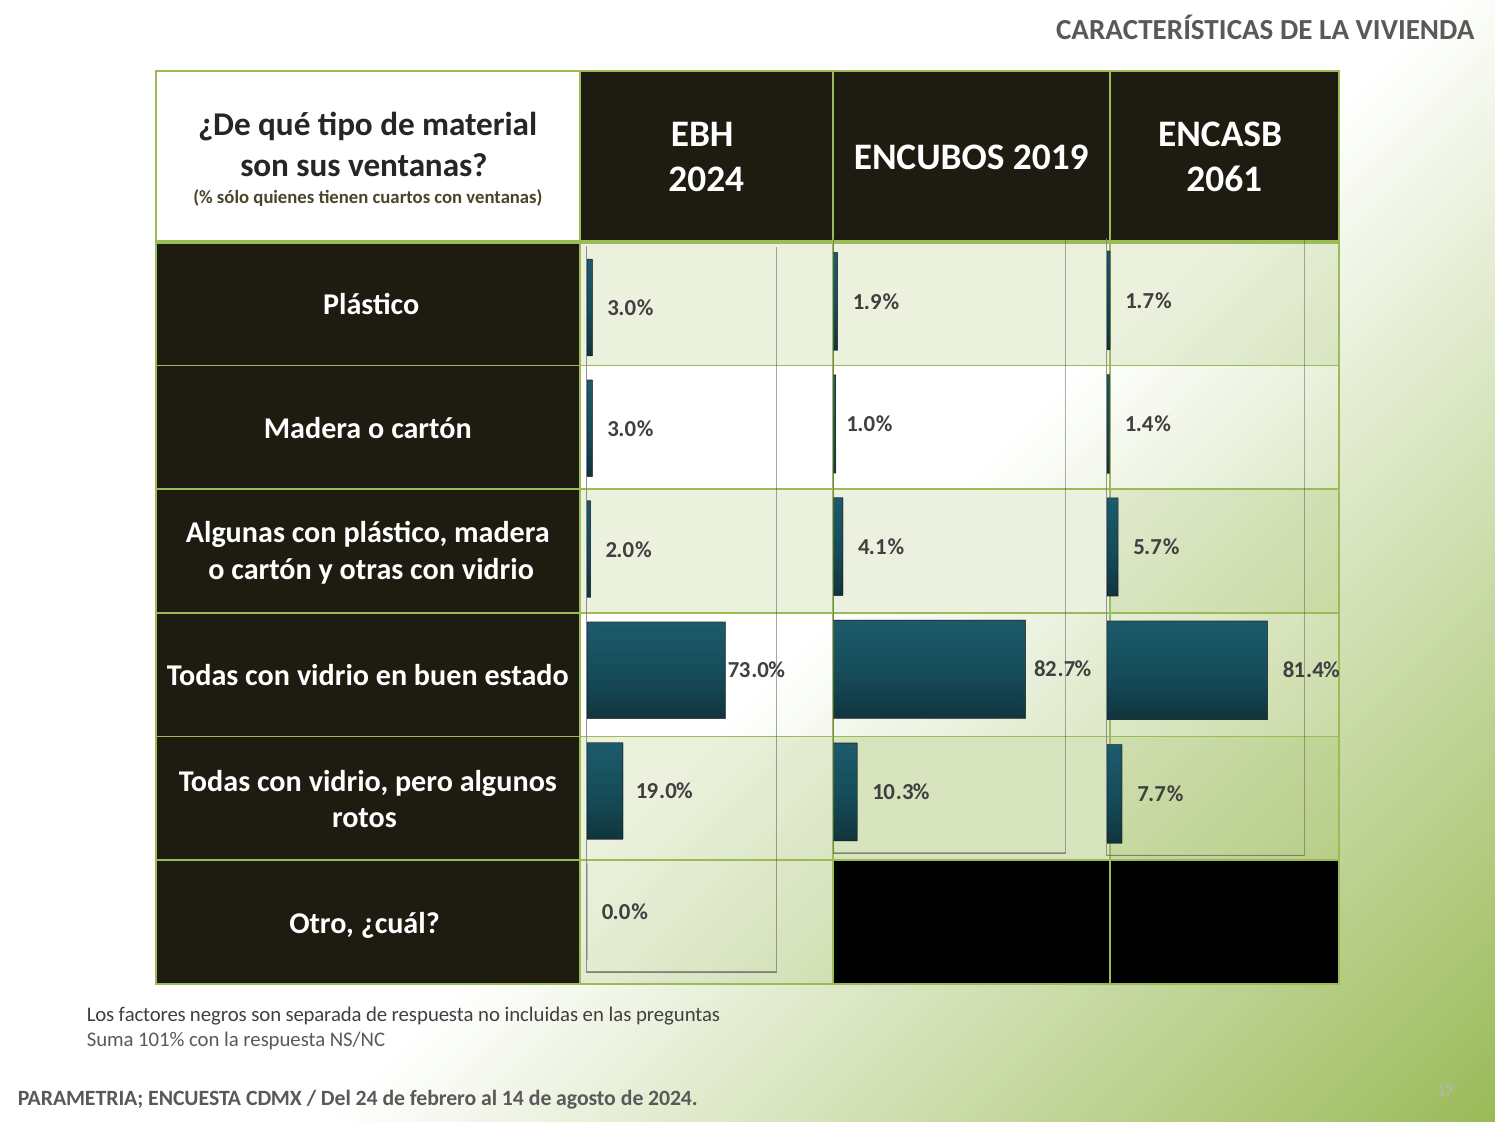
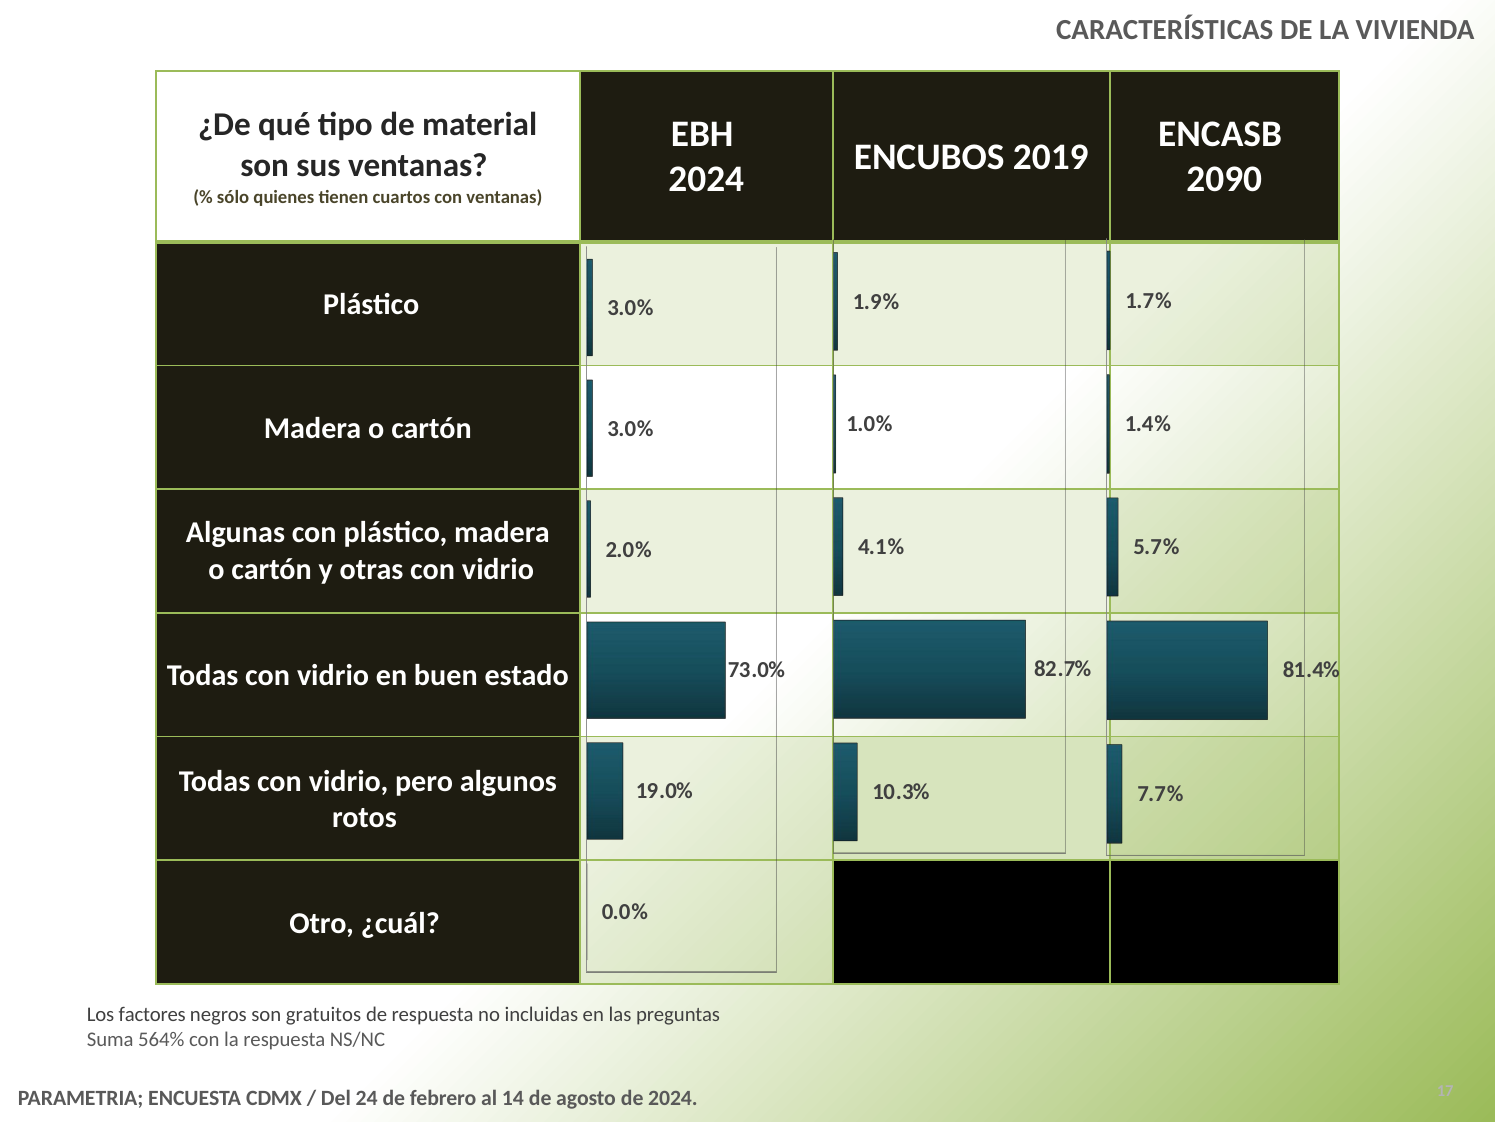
2061: 2061 -> 2090
separada: separada -> gratuitos
101%: 101% -> 564%
